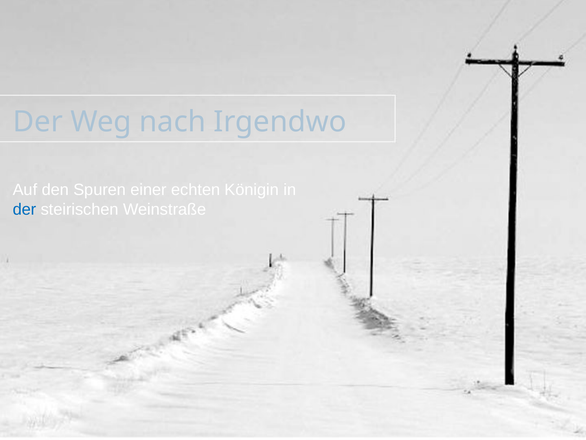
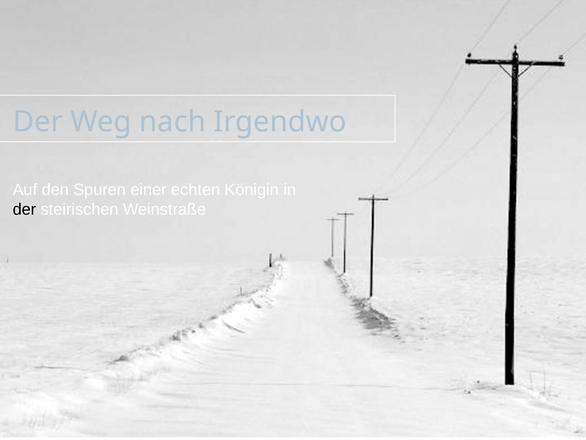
der at (25, 209) colour: blue -> black
